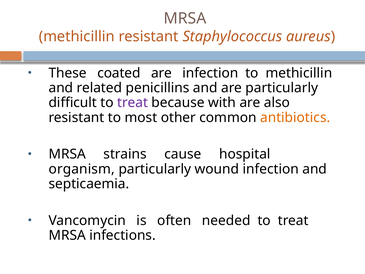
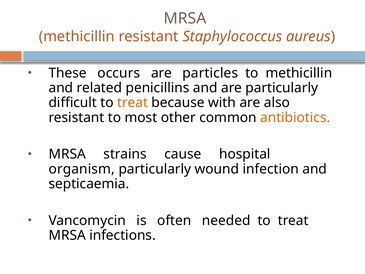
coated: coated -> occurs
are infection: infection -> particles
treat at (133, 103) colour: purple -> orange
